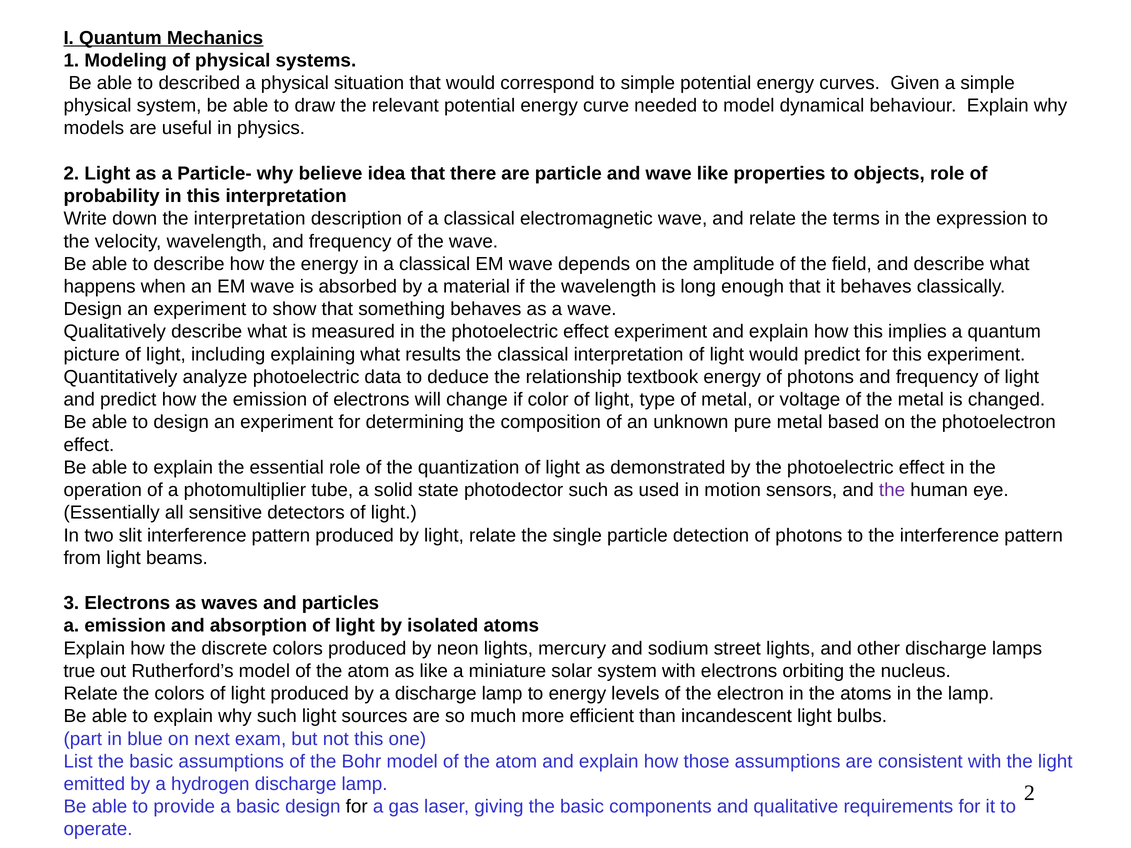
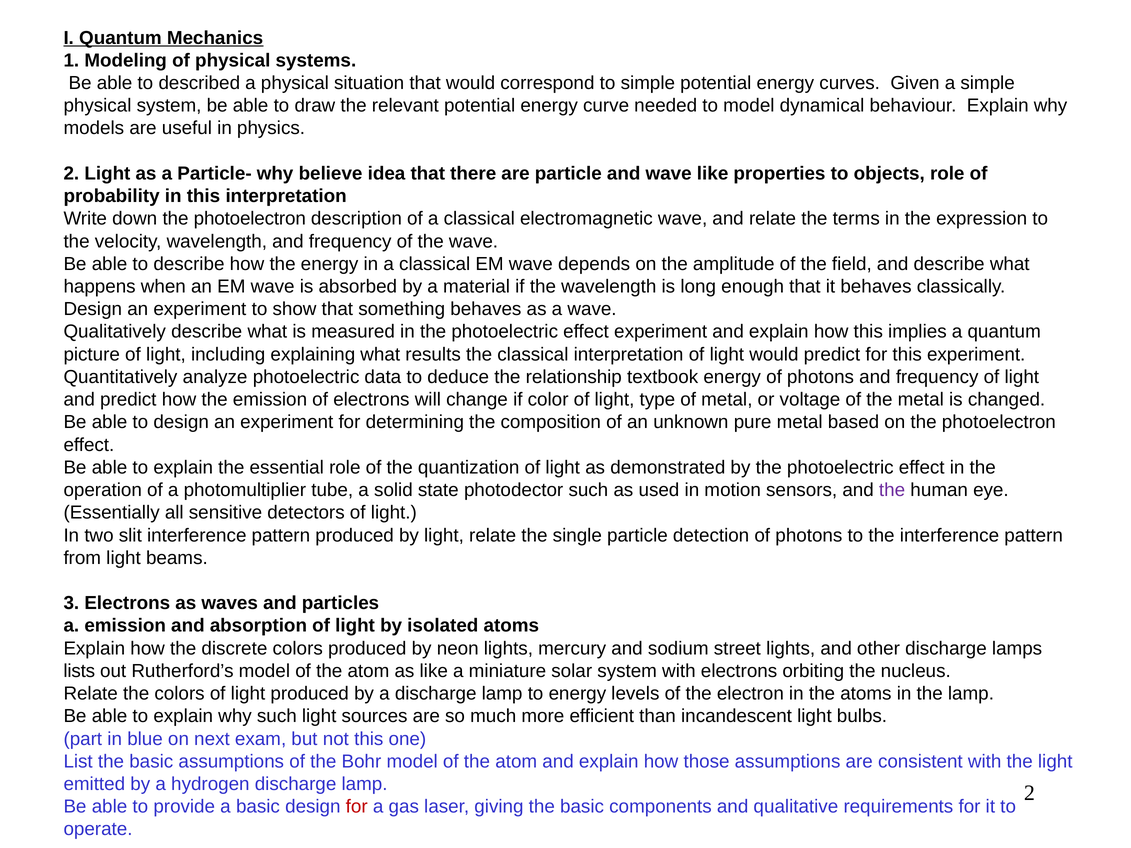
down the interpretation: interpretation -> photoelectron
true: true -> lists
for at (357, 807) colour: black -> red
